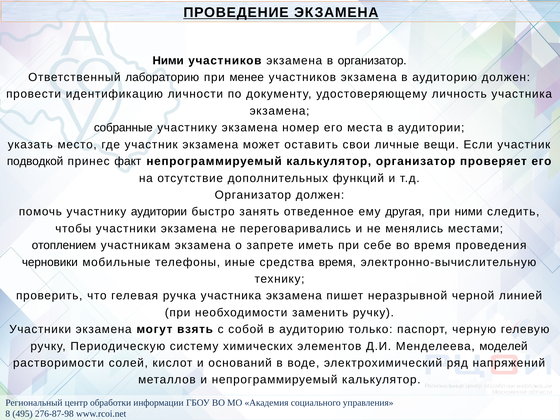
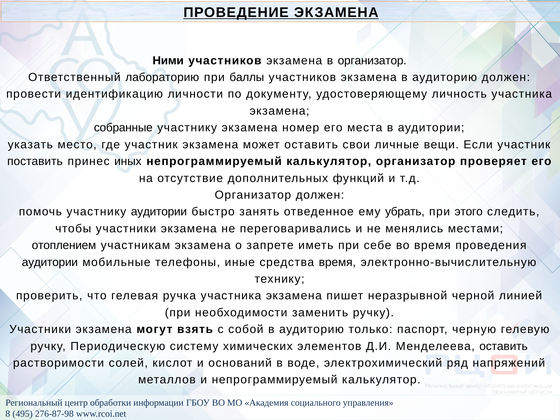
менее: менее -> баллы
подводкой: подводкой -> поставить
факт: факт -> иных
другая: другая -> убрать
при ними: ними -> этого
черновики at (50, 262): черновики -> аудитории
Менделеева моделей: моделей -> оставить
